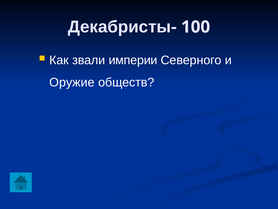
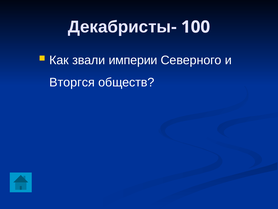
Оружие: Оружие -> Вторгся
